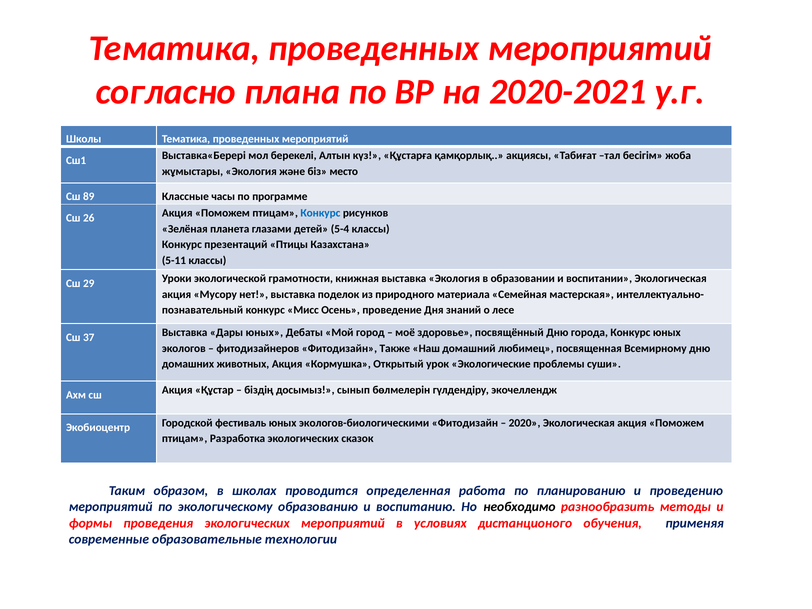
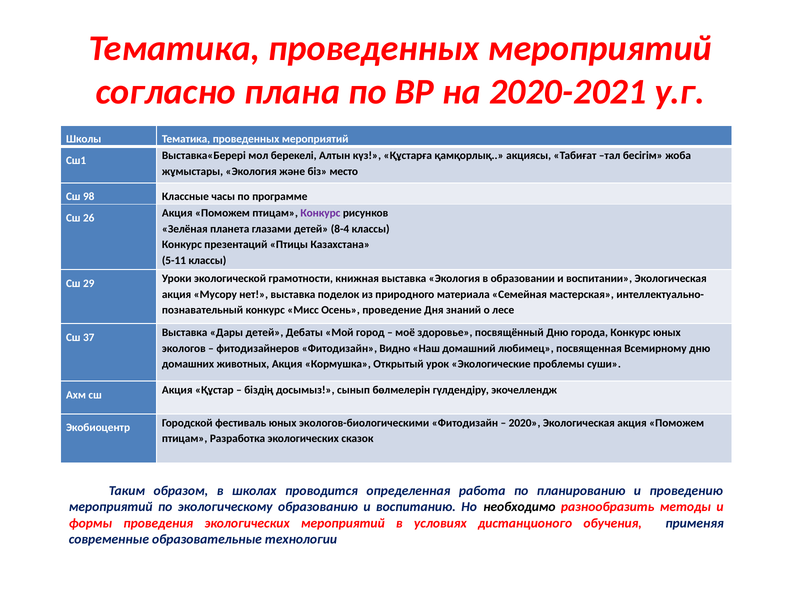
89: 89 -> 98
Конкурс at (320, 213) colour: blue -> purple
5-4: 5-4 -> 8-4
Дары юных: юных -> детей
Также: Также -> Видно
